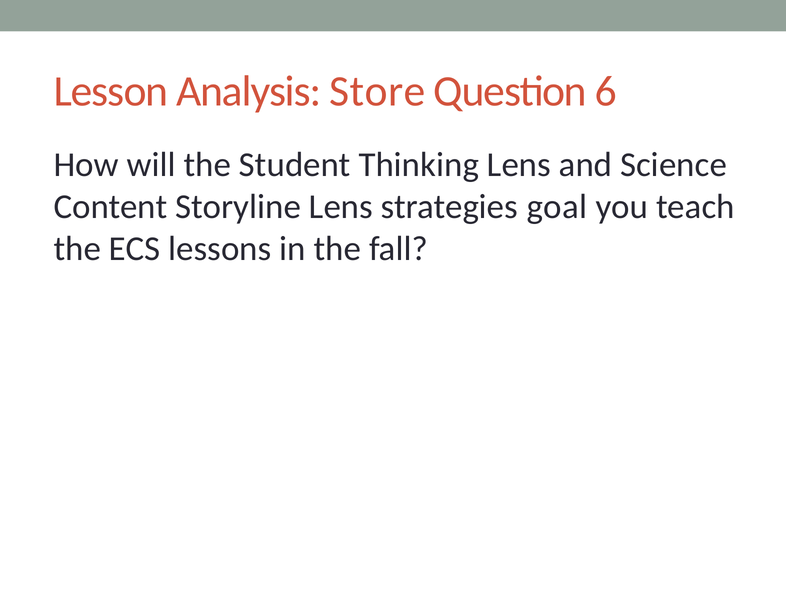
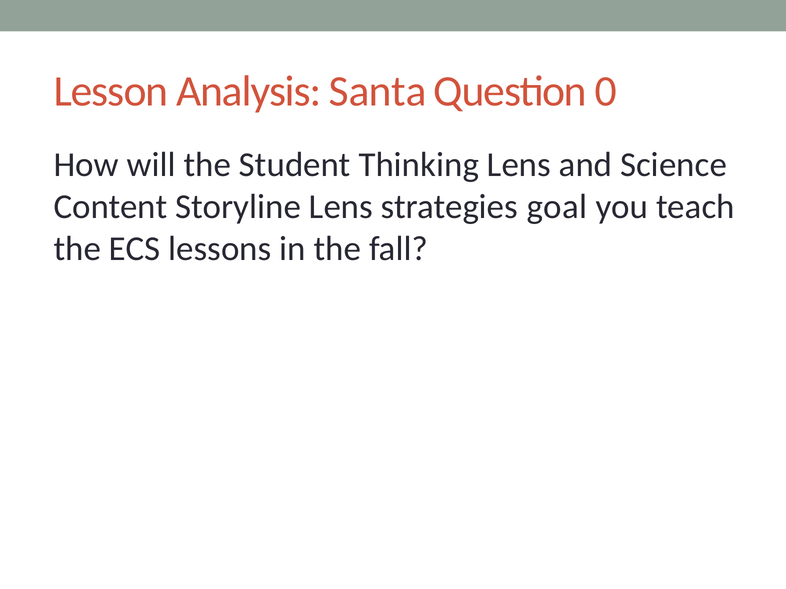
Store: Store -> Santa
6: 6 -> 0
